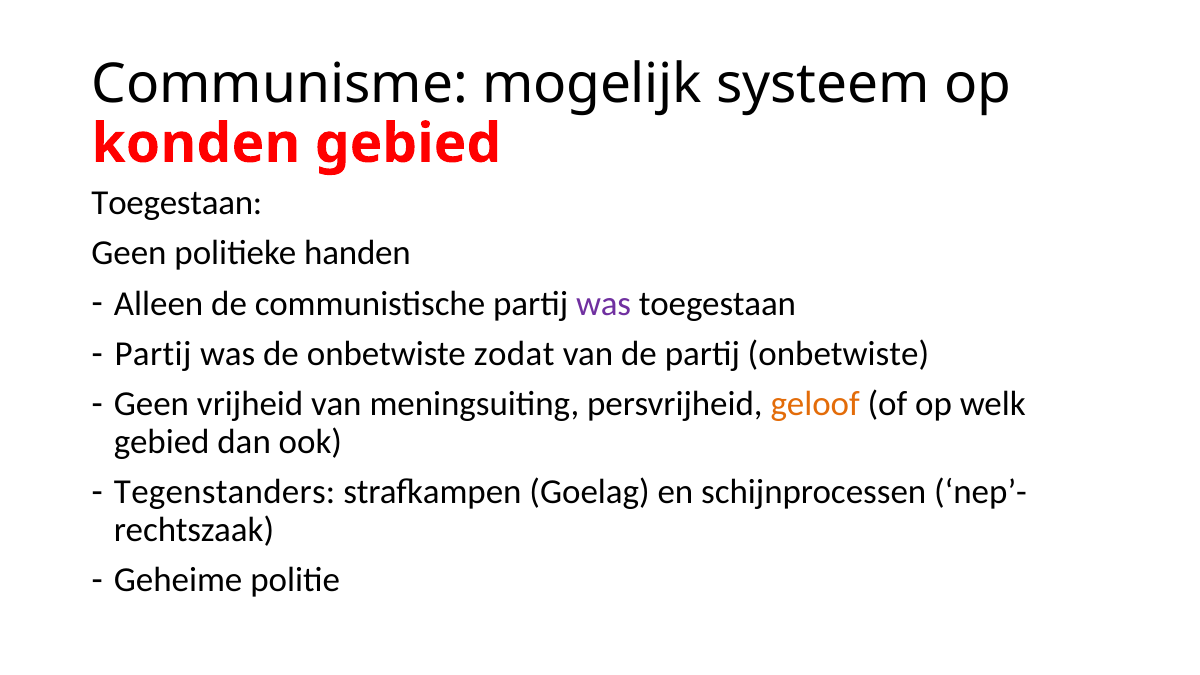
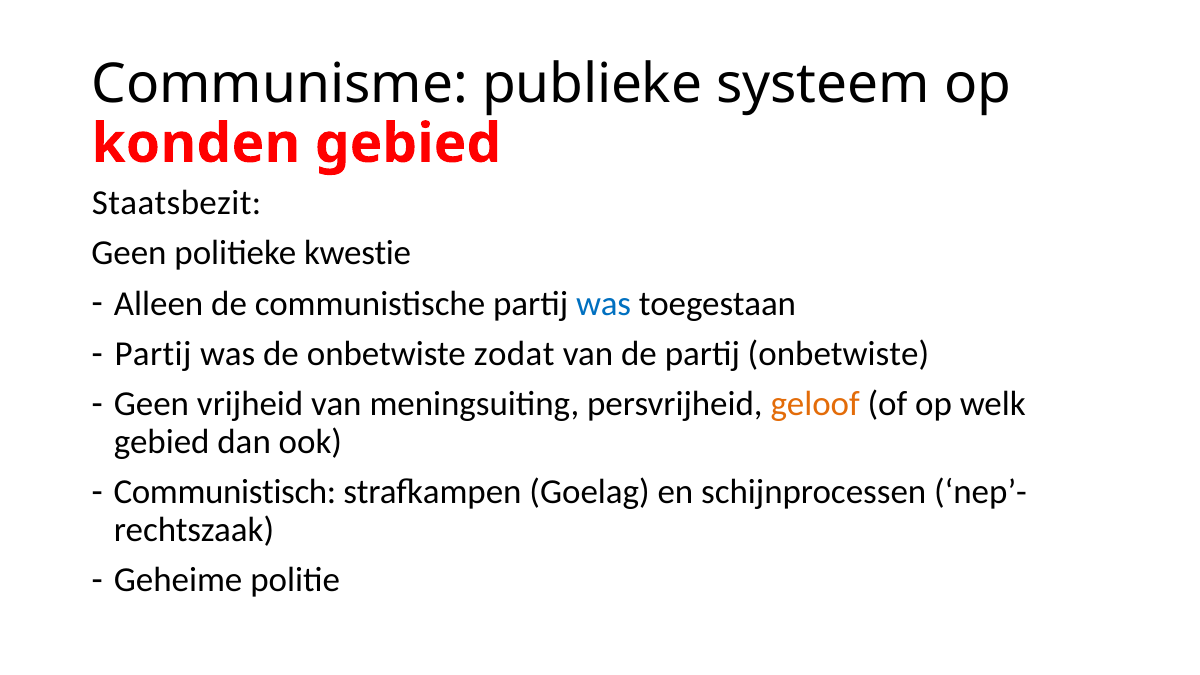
mogelijk: mogelijk -> publieke
Toegestaan at (177, 203): Toegestaan -> Staatsbezit
handen: handen -> kwestie
was at (604, 304) colour: purple -> blue
Tegenstanders: Tegenstanders -> Communistisch
